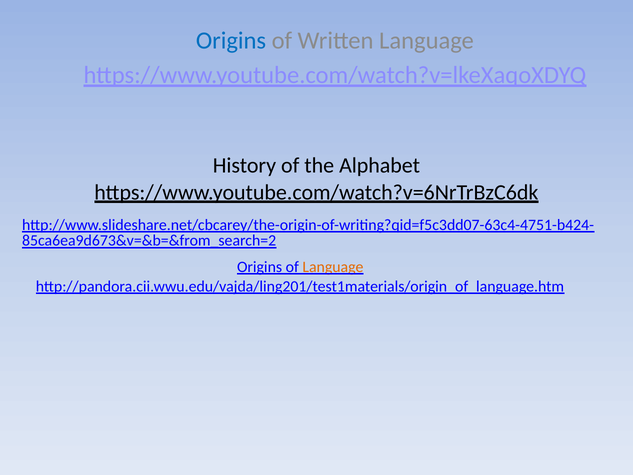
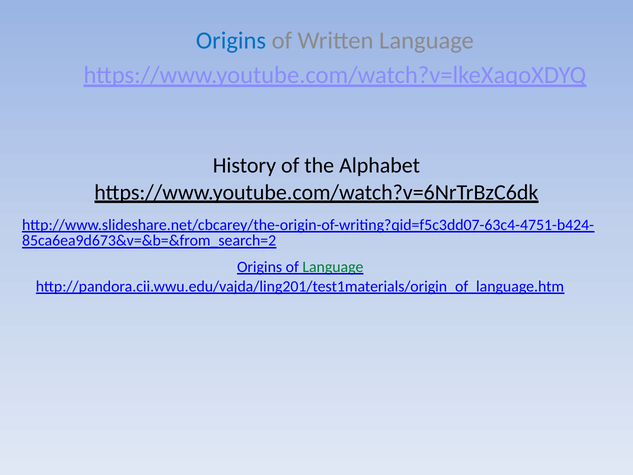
Language at (333, 267) colour: orange -> green
